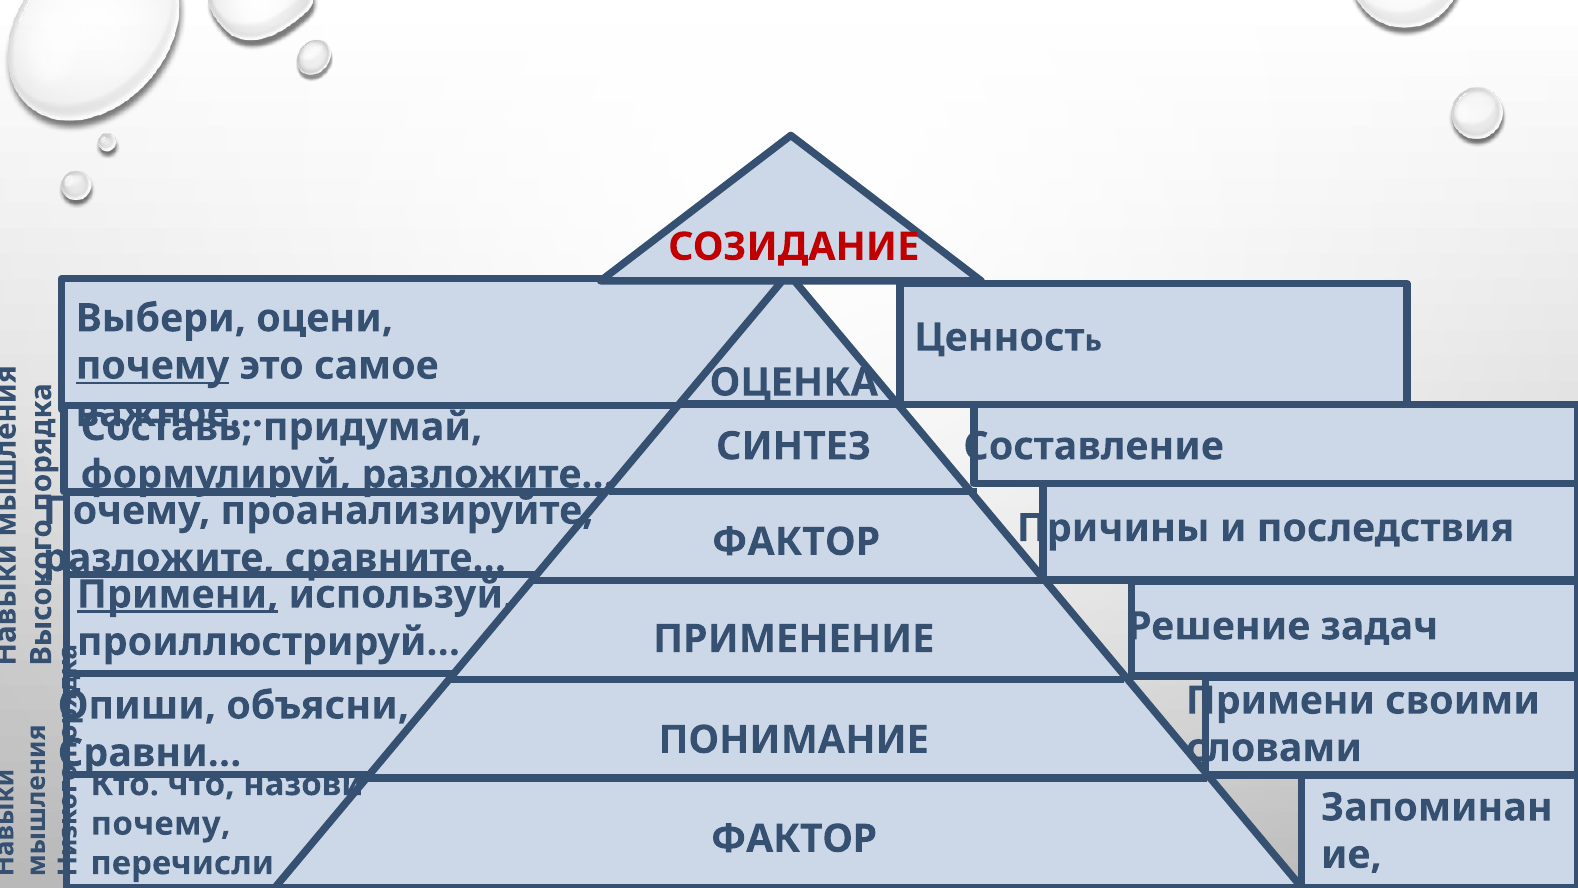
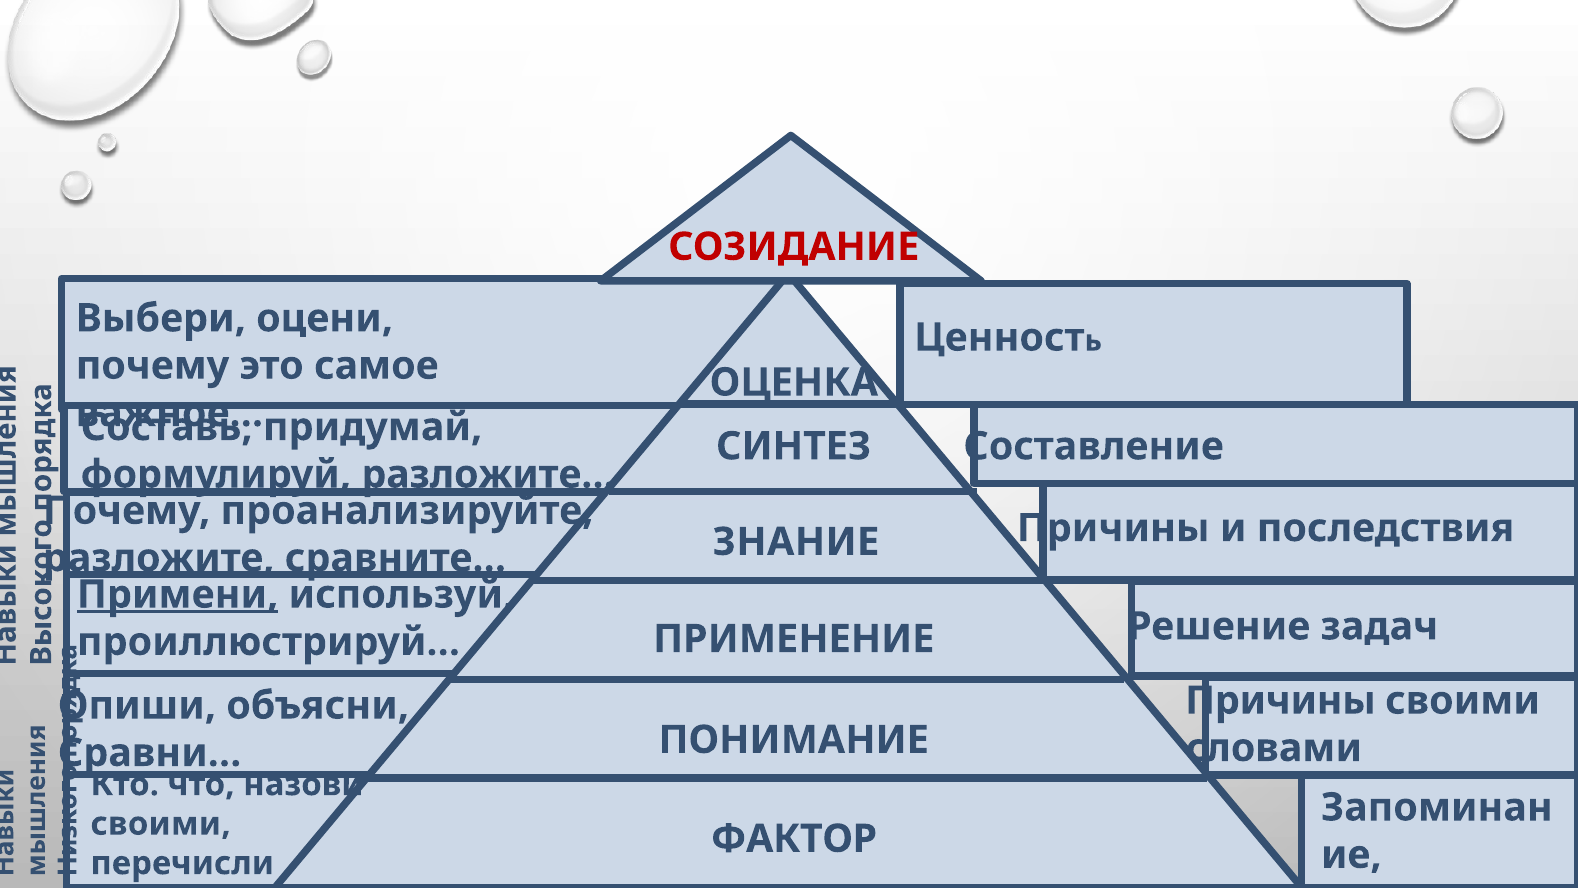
почему at (152, 366) underline: present -> none
ФАКТОР at (796, 542): ФАКТОР -> ЗНАНИЕ
Примени at (1280, 700): Примени -> Причины
почему at (161, 824): почему -> своими
